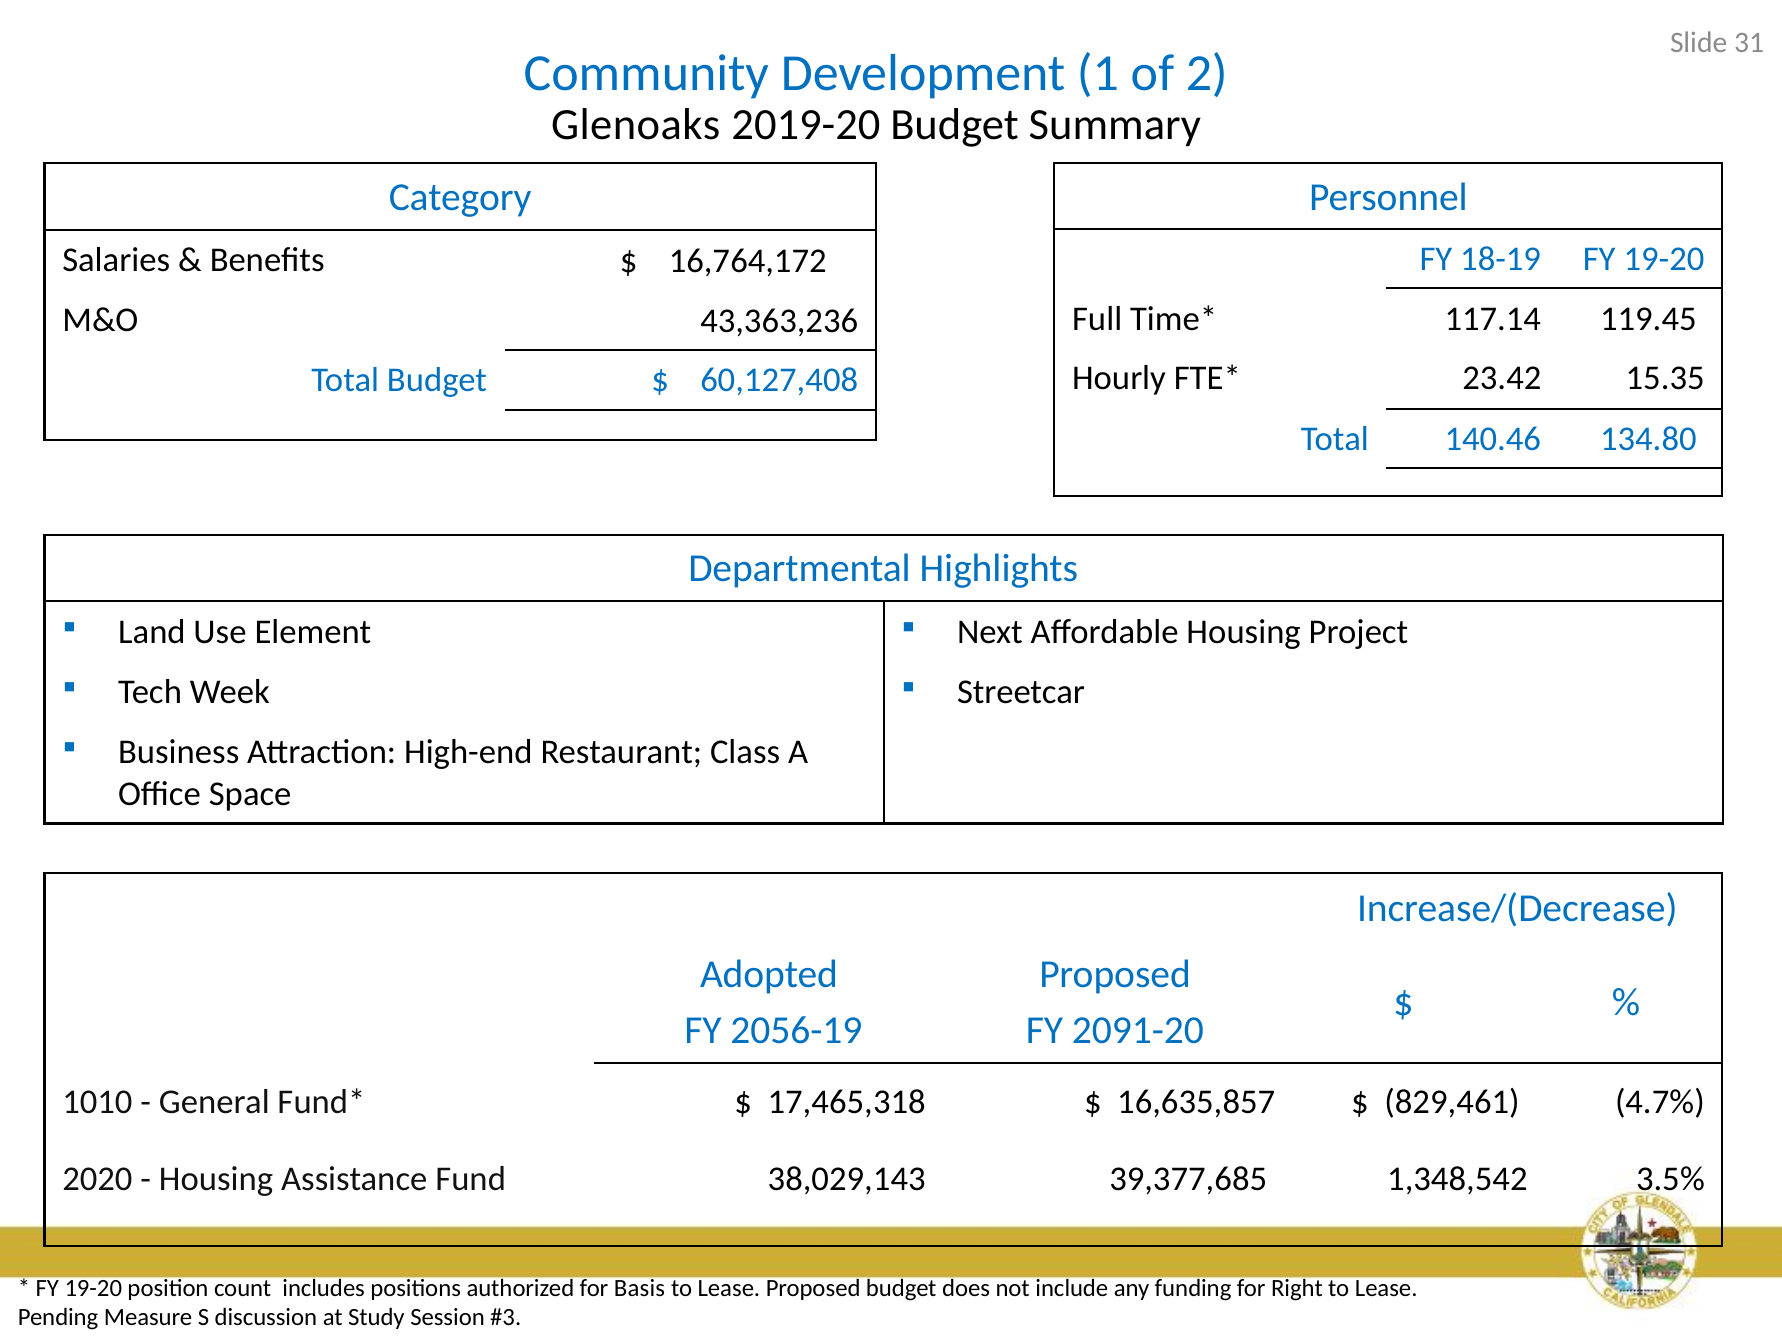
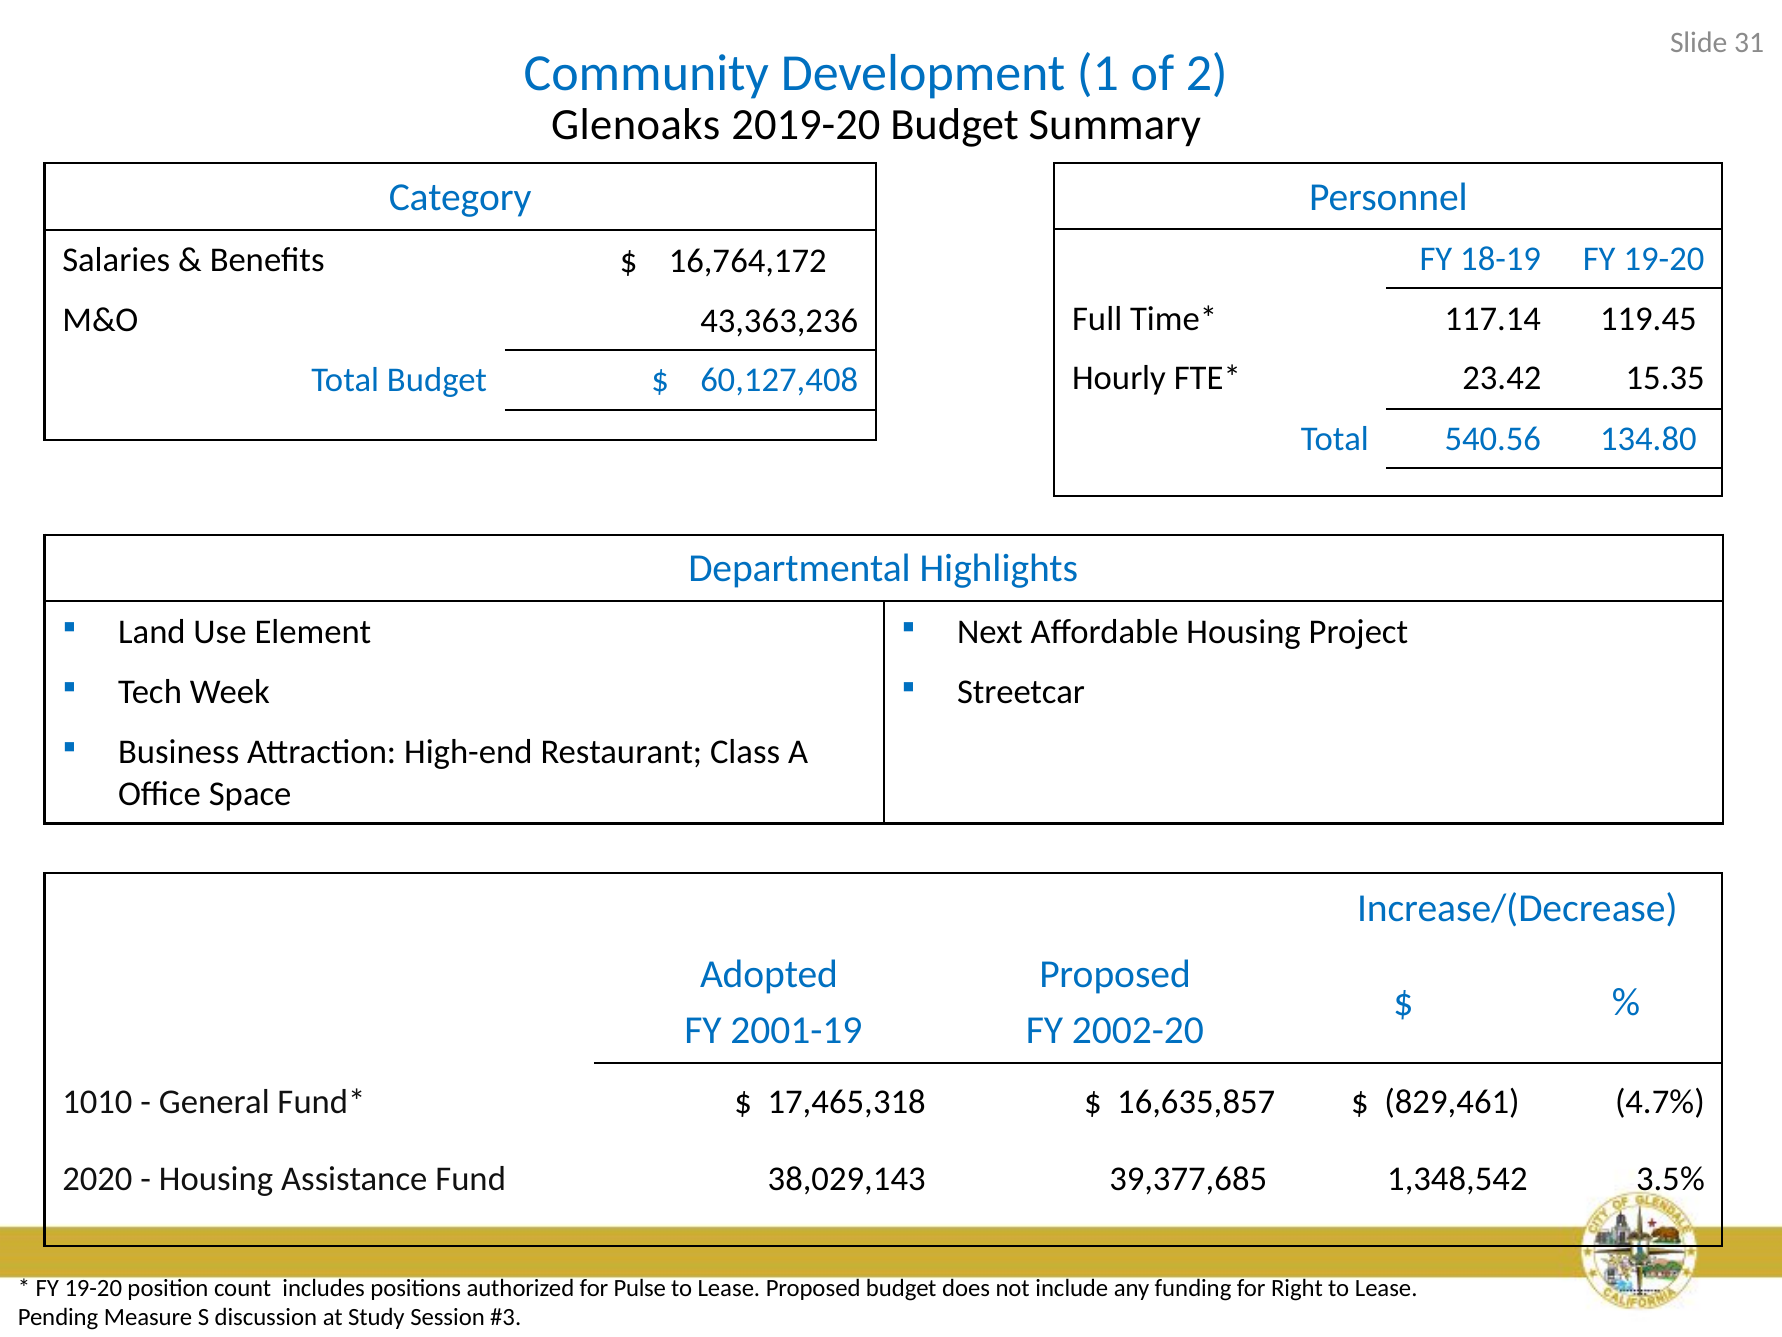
140.46: 140.46 -> 540.56
2056-19: 2056-19 -> 2001-19
2091-20: 2091-20 -> 2002-20
Basis: Basis -> Pulse
